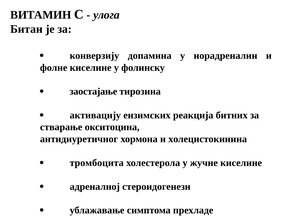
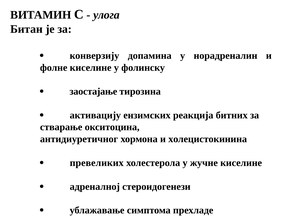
тромбоцита: тромбоцита -> превеликих
